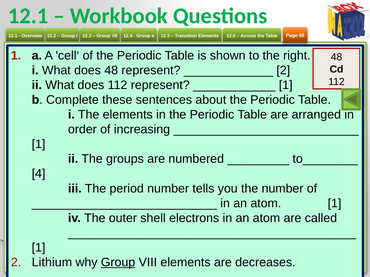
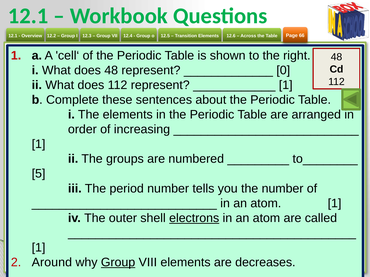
2 at (283, 70): 2 -> 0
4: 4 -> 5
electrons underline: none -> present
Lithium: Lithium -> Around
